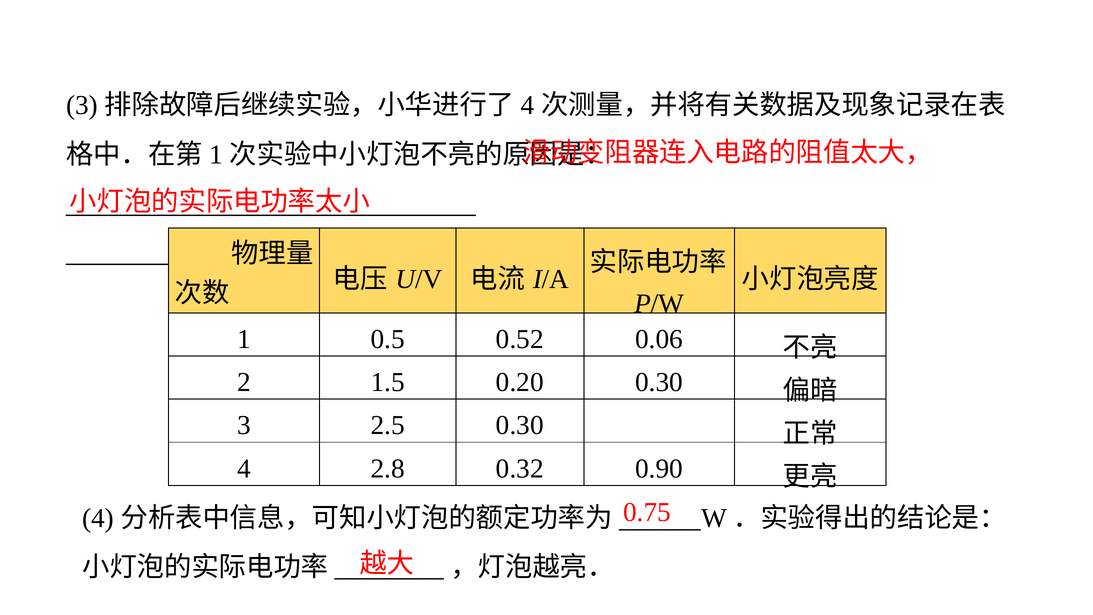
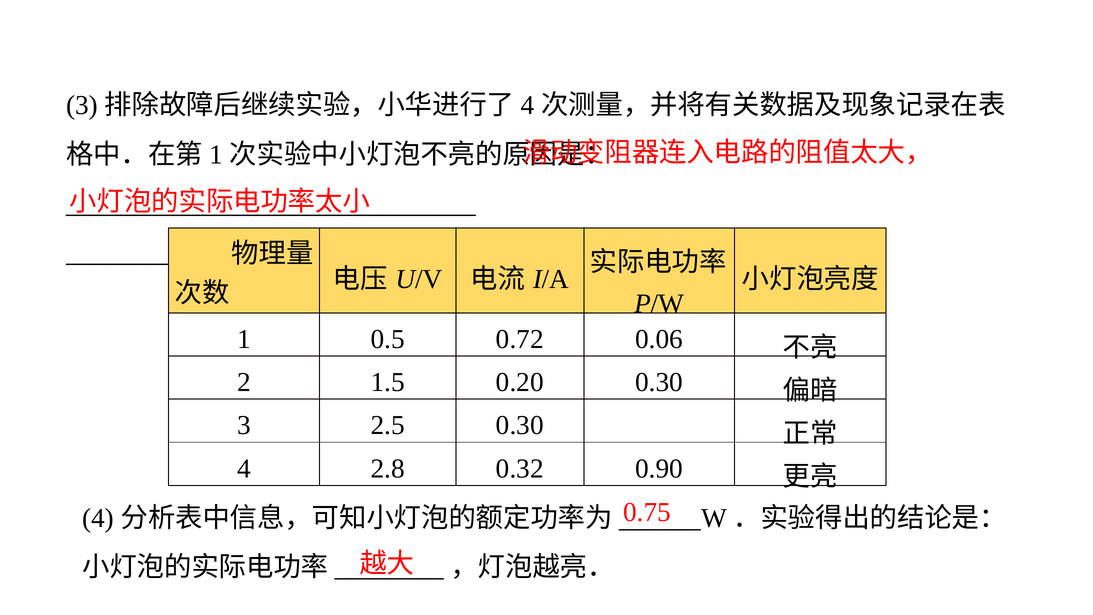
0.52: 0.52 -> 0.72
